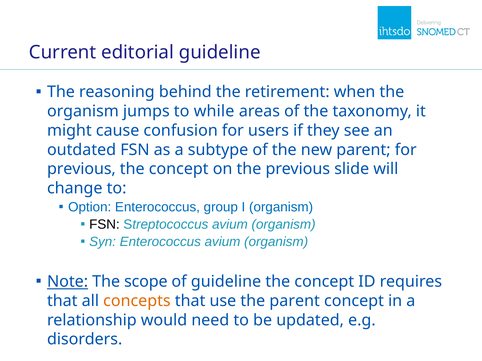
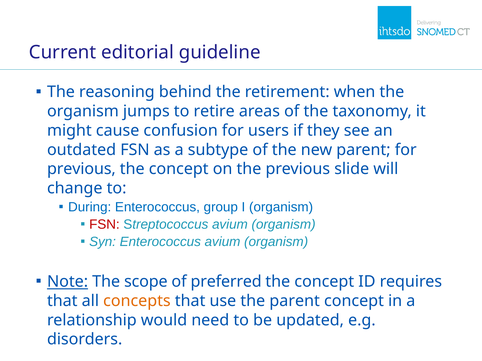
while: while -> retire
Option: Option -> During
FSN at (104, 225) colour: black -> red
of guideline: guideline -> preferred
